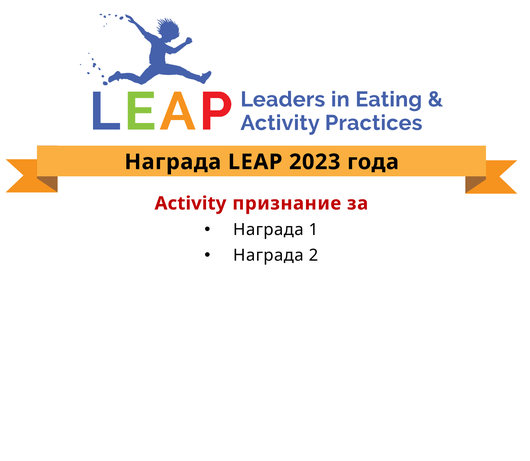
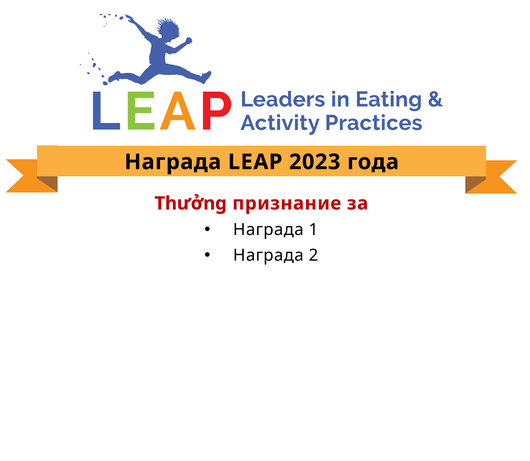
Activity: Activity -> Thưởng
